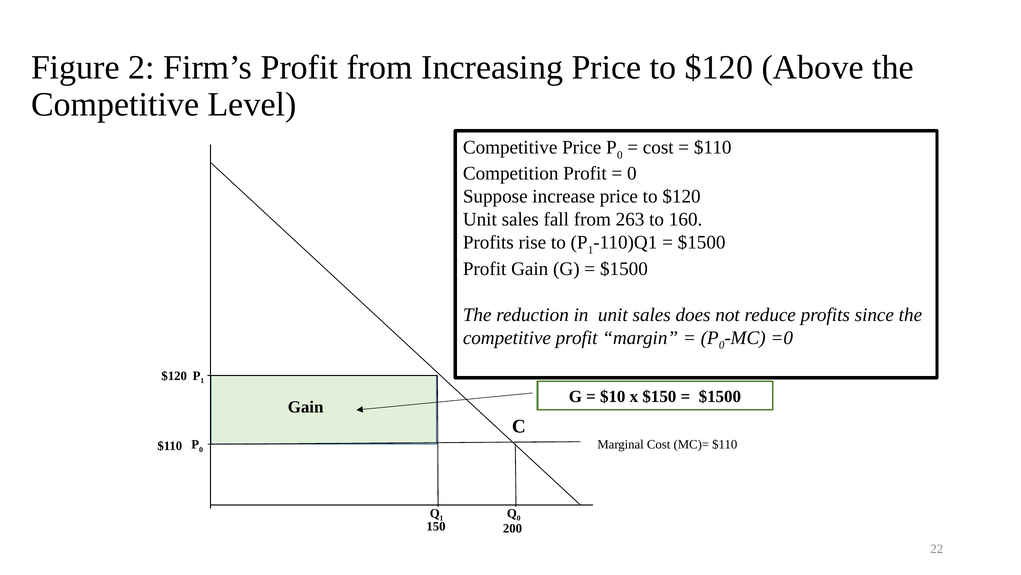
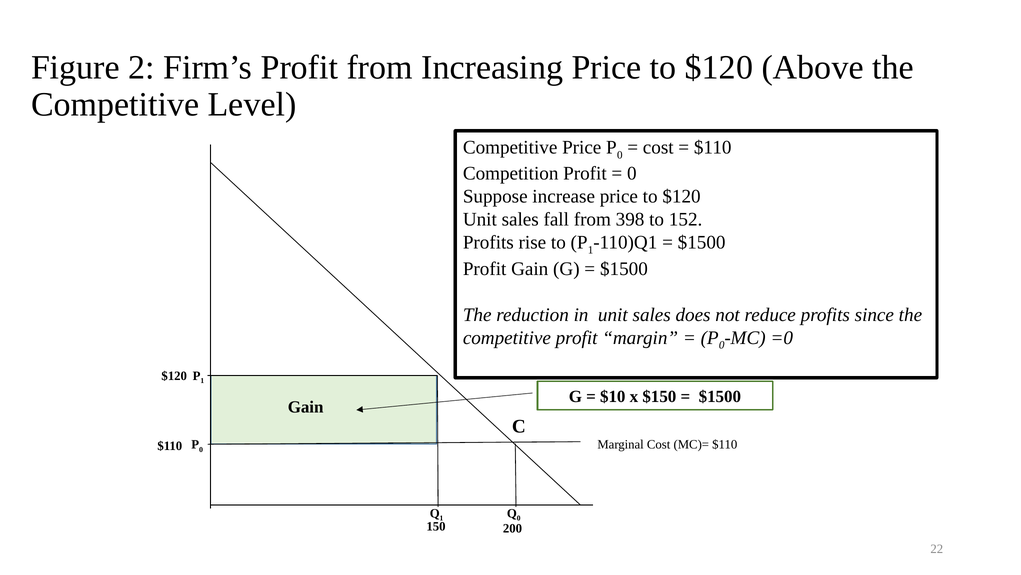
263: 263 -> 398
160: 160 -> 152
